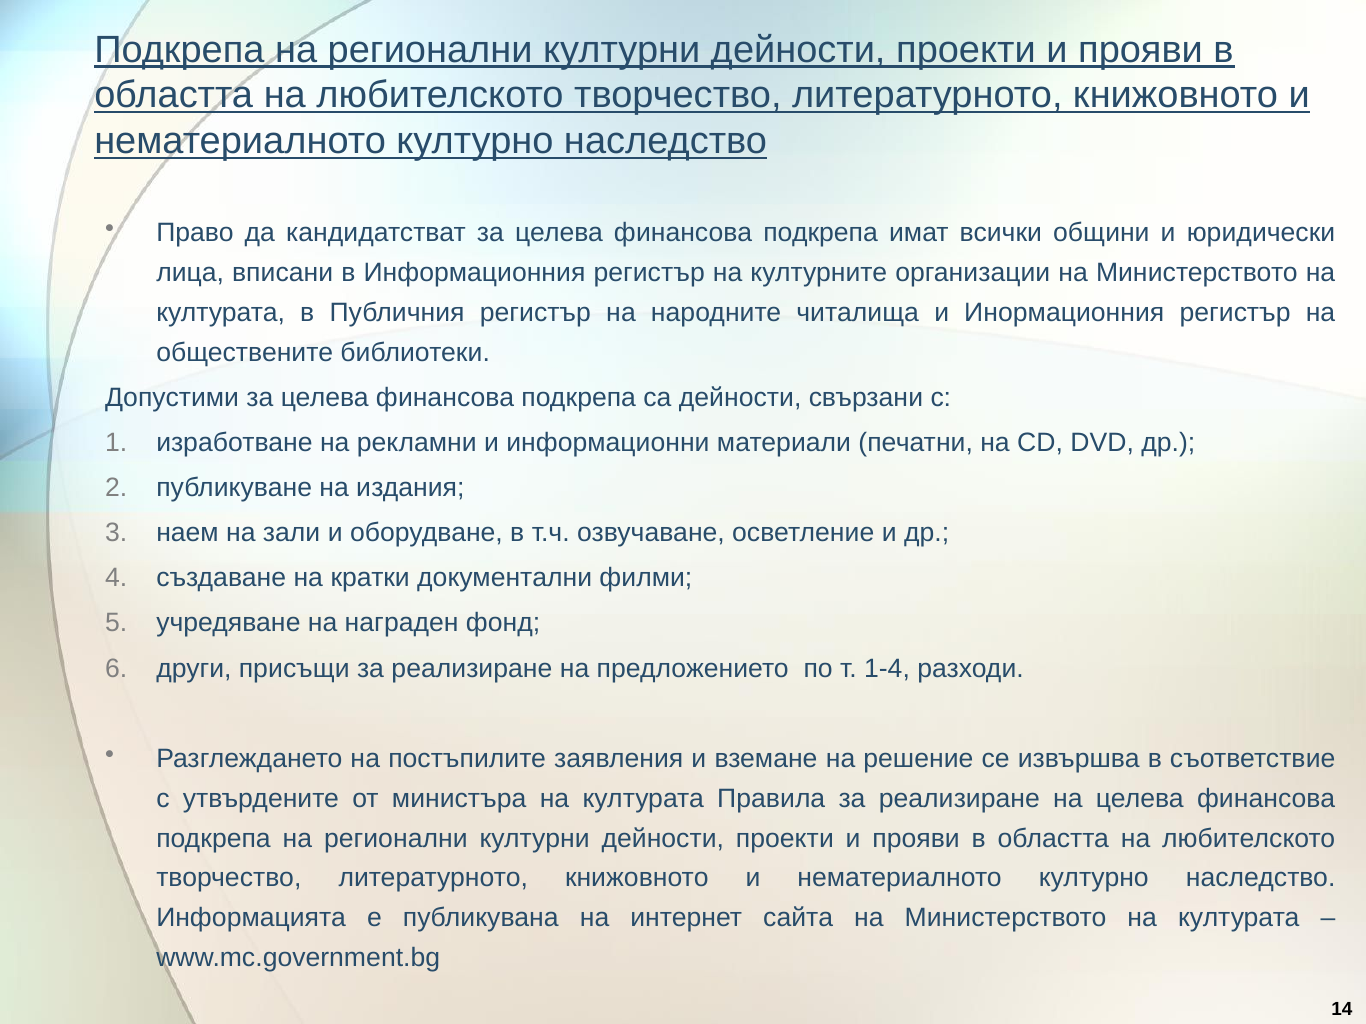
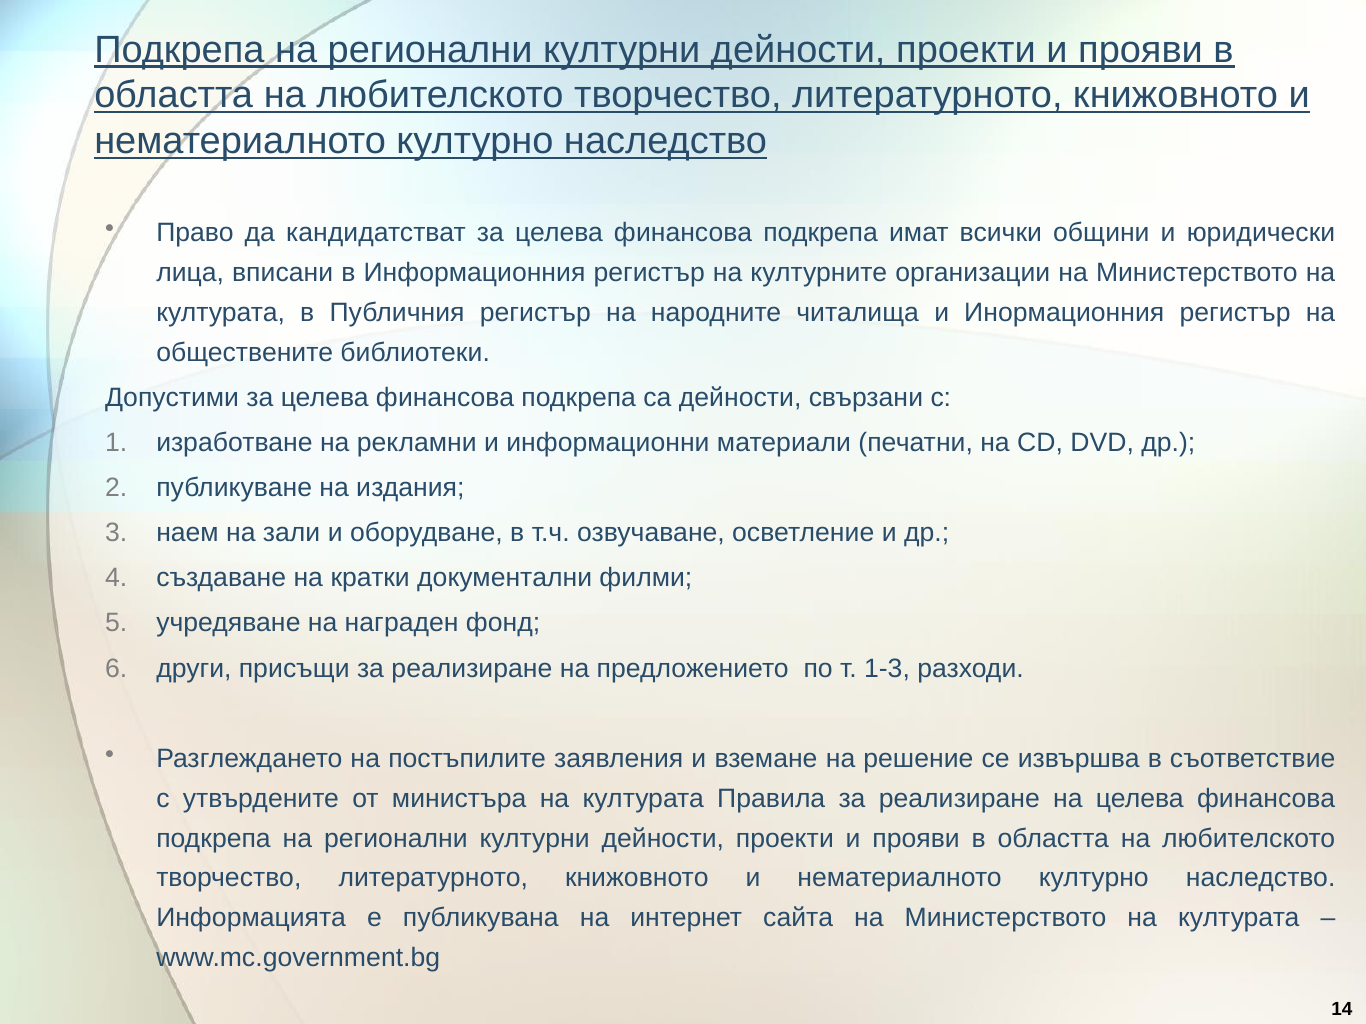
1-4: 1-4 -> 1-3
